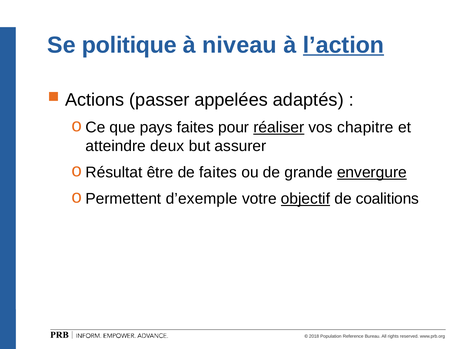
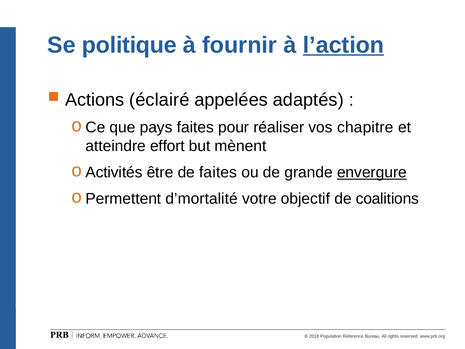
niveau: niveau -> fournir
passer: passer -> éclairé
réaliser underline: present -> none
deux: deux -> effort
assurer: assurer -> mènent
Résultat: Résultat -> Activités
d’exemple: d’exemple -> d’mortalité
objectif underline: present -> none
